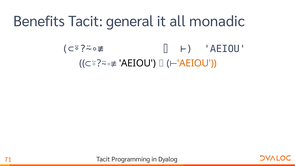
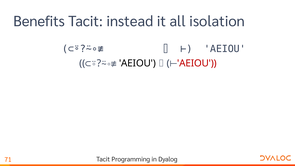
general: general -> instead
monadic: monadic -> isolation
AEIOU at (197, 63) colour: orange -> red
